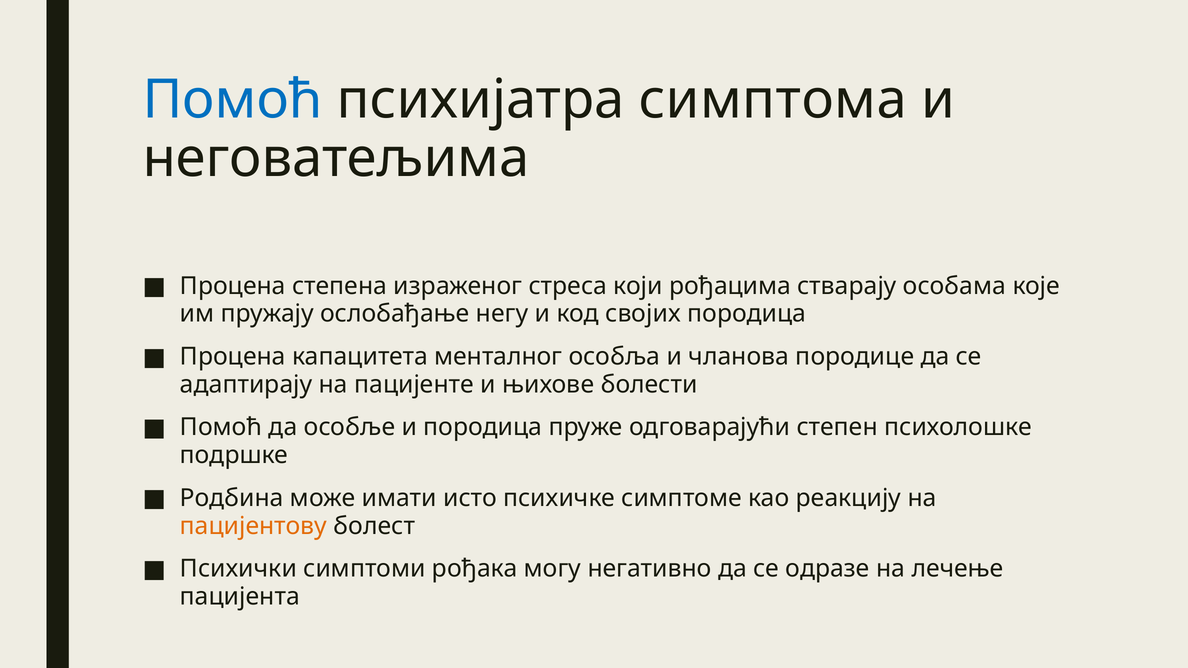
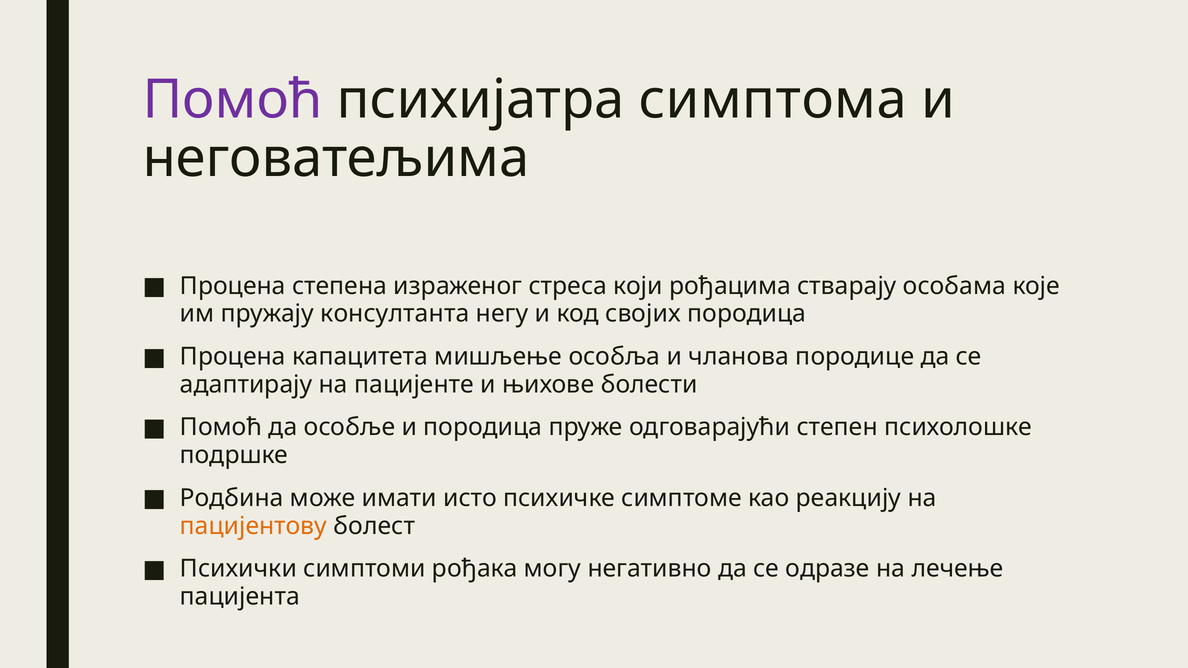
Помоћ at (233, 100) colour: blue -> purple
ослобађање: ослобађање -> консултанта
менталног: менталног -> мишљење
